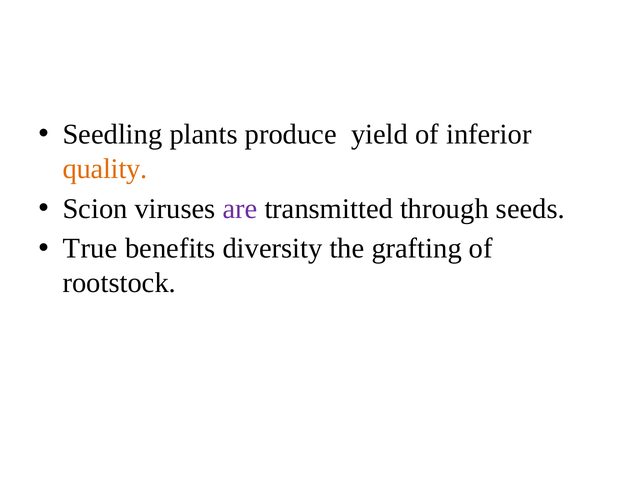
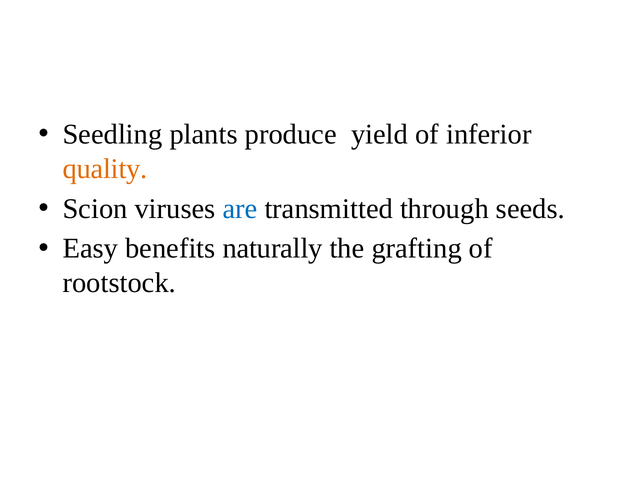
are colour: purple -> blue
True: True -> Easy
diversity: diversity -> naturally
